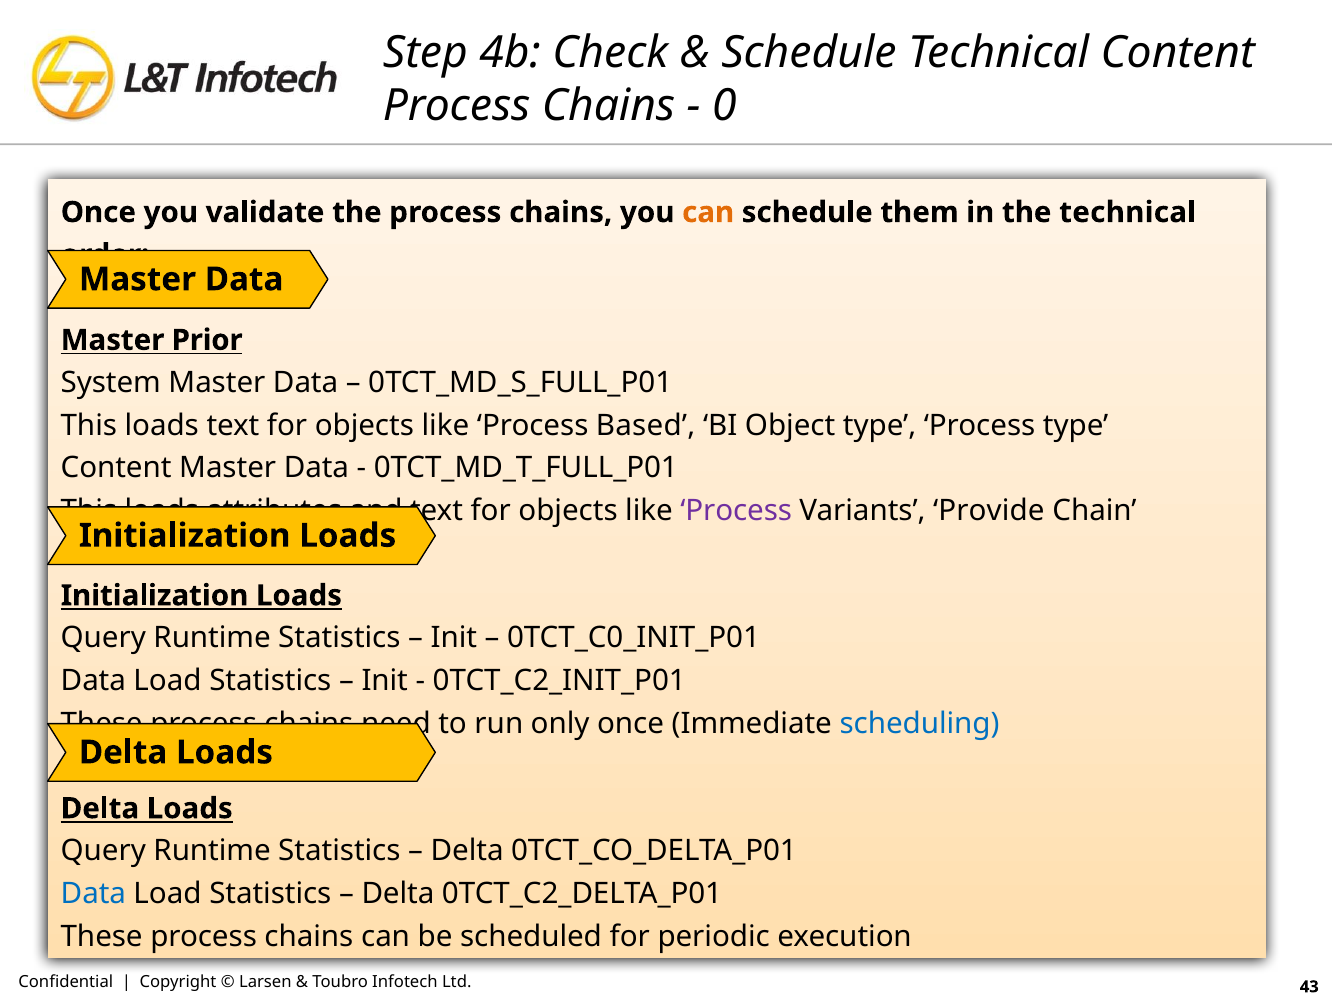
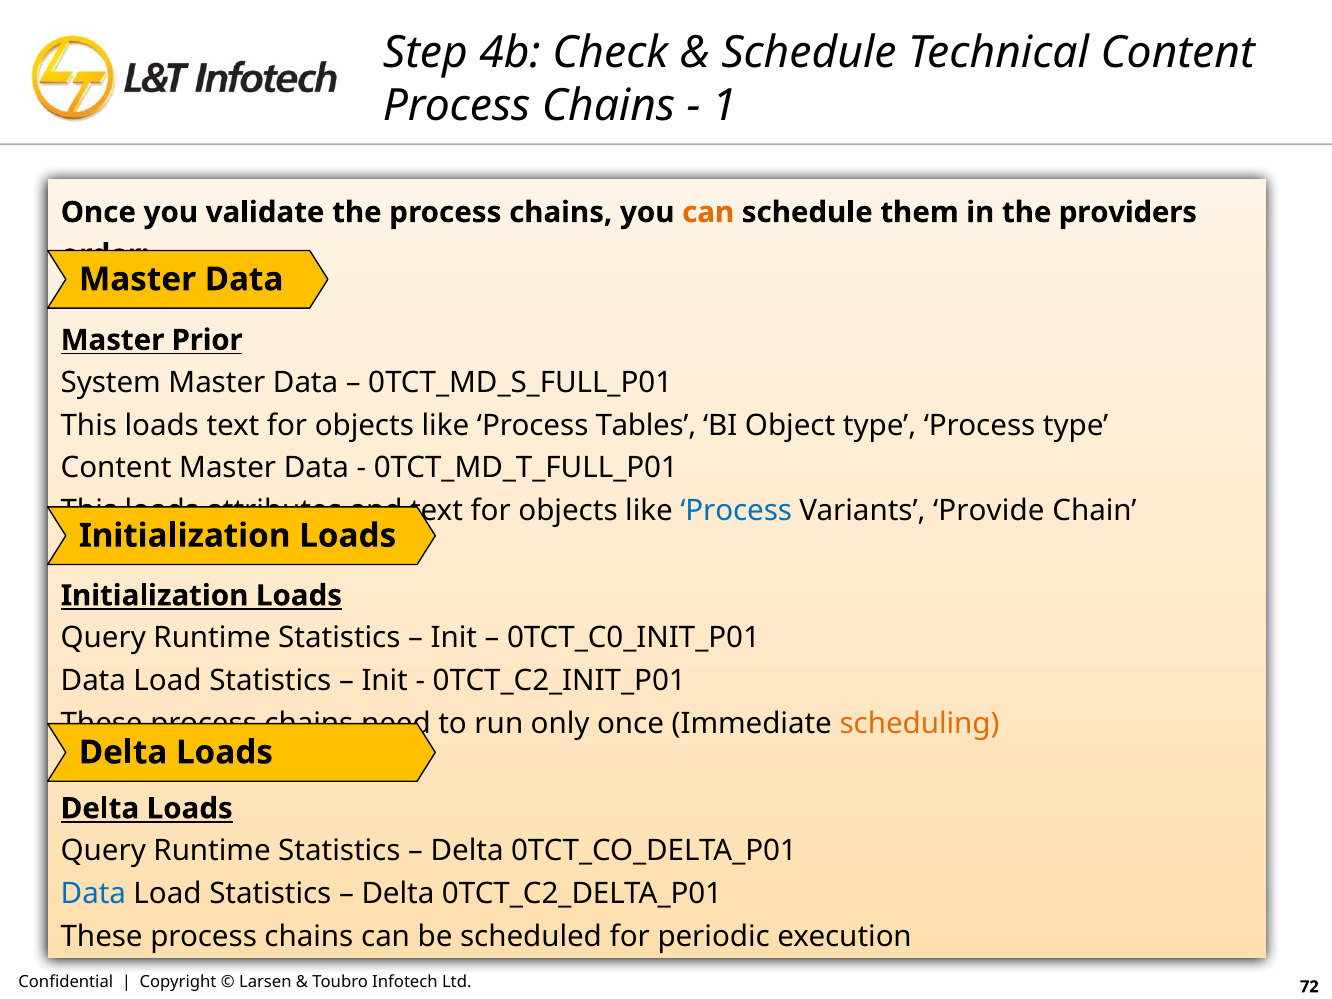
0: 0 -> 1
the technical: technical -> providers
Based: Based -> Tables
Process at (736, 510) colour: purple -> blue
scheduling colour: blue -> orange
43: 43 -> 72
